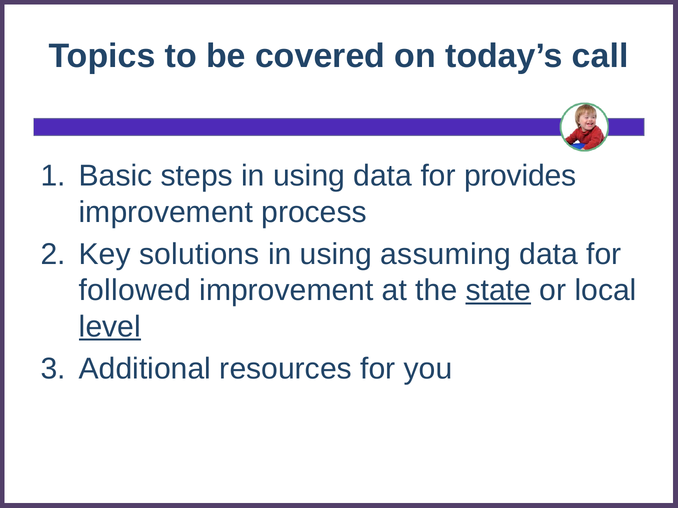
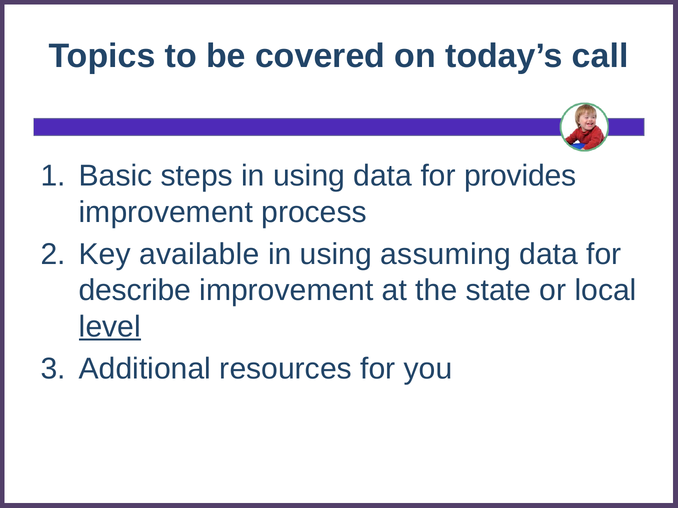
solutions: solutions -> available
followed: followed -> describe
state underline: present -> none
